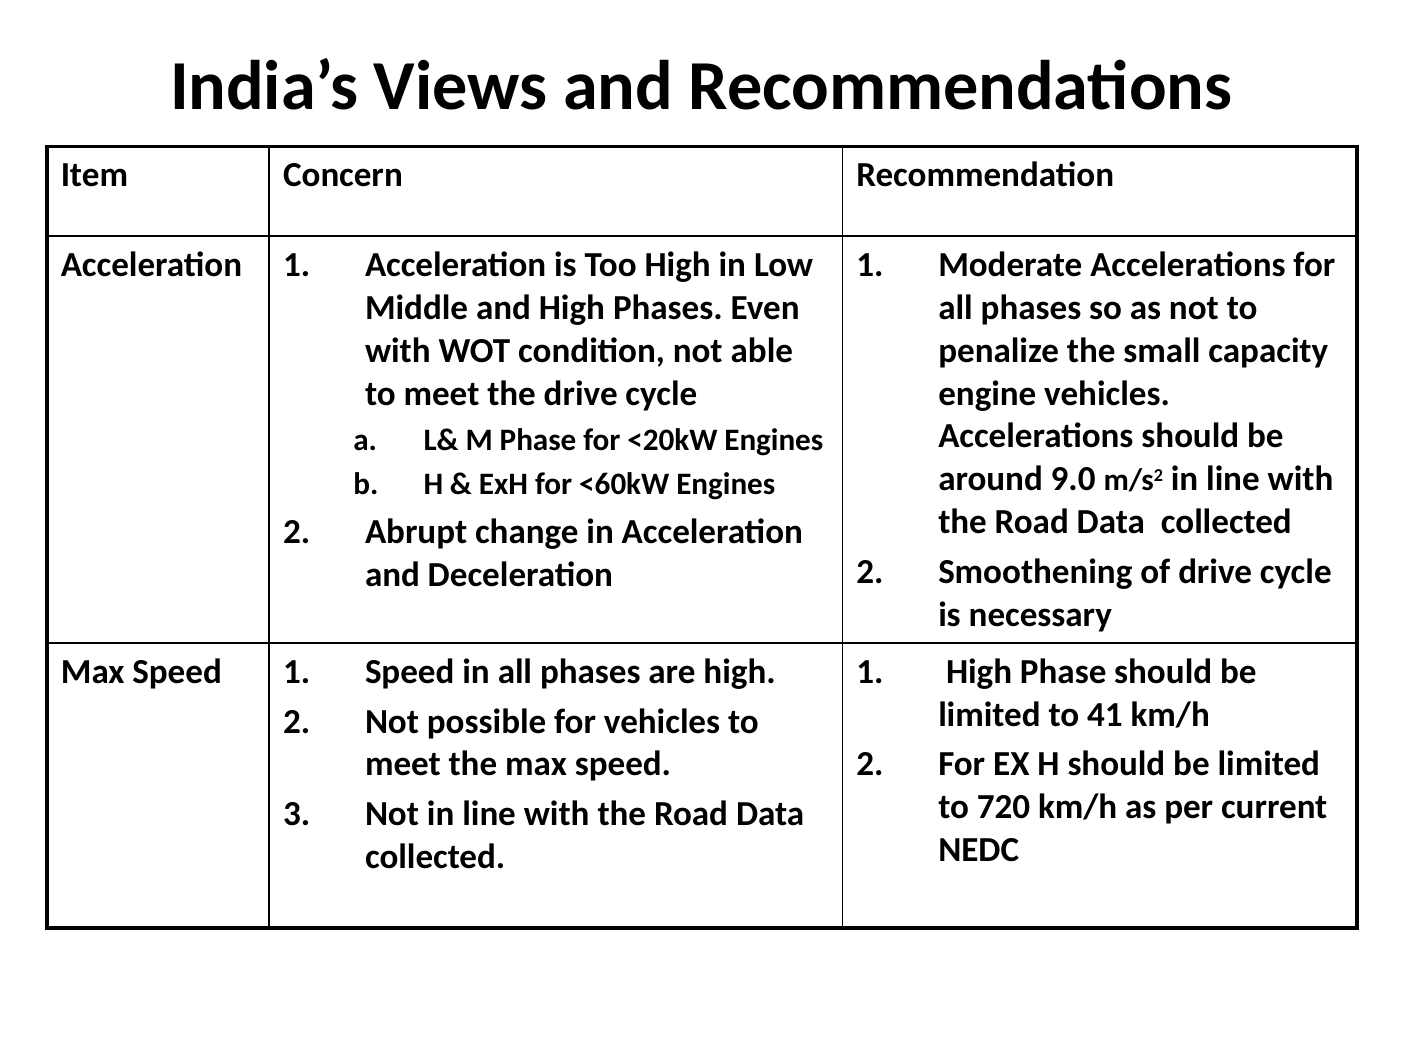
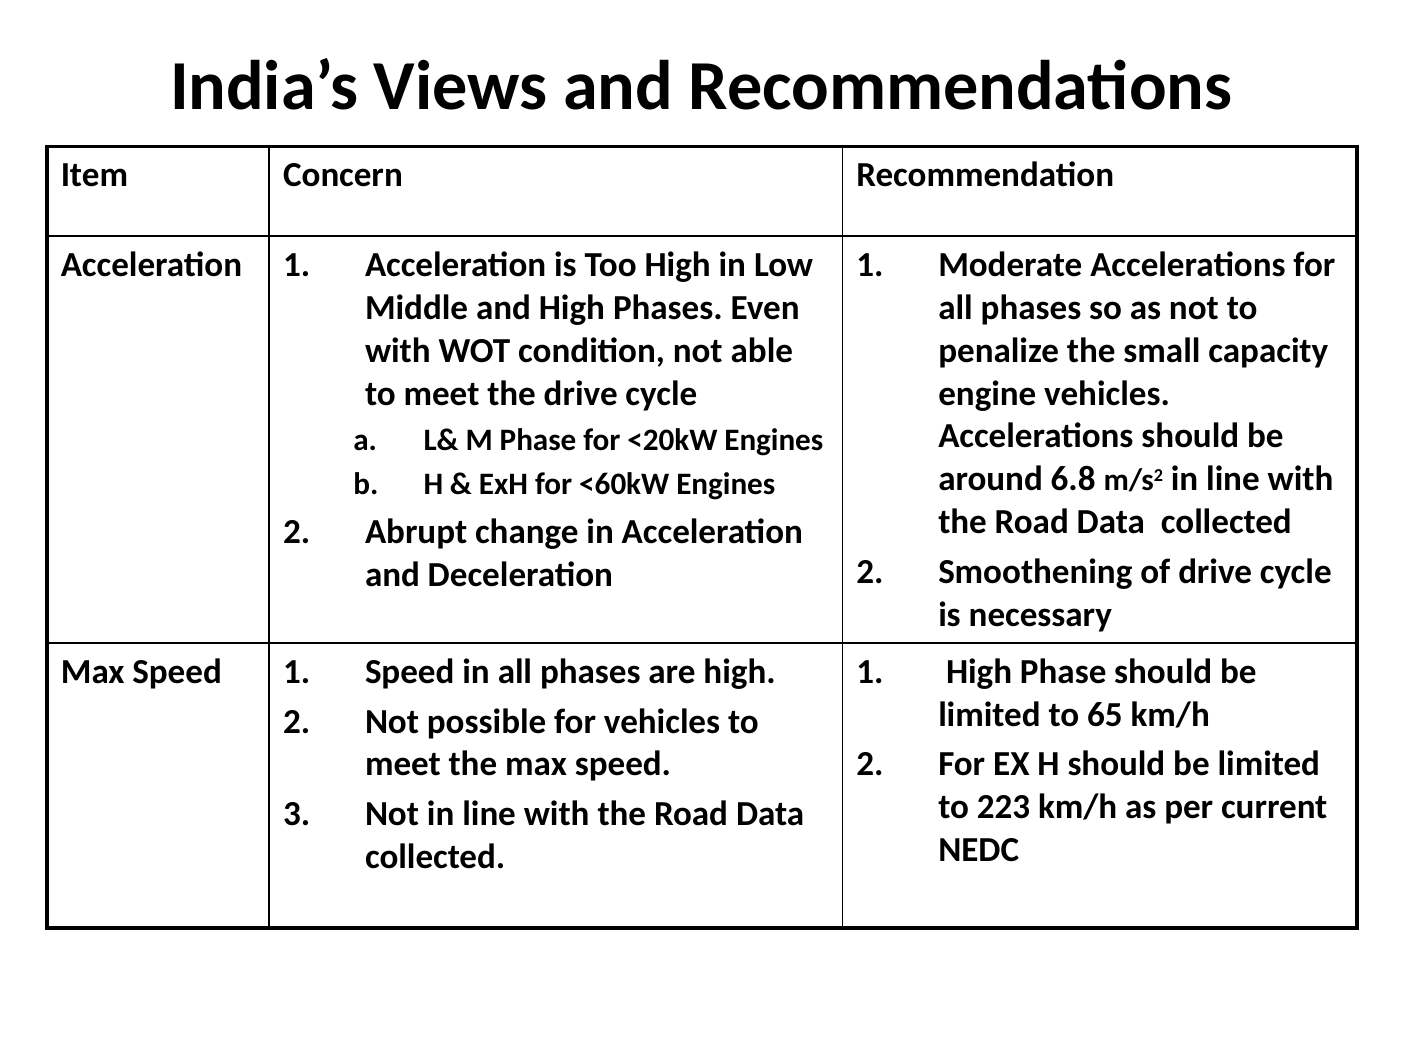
9.0: 9.0 -> 6.8
41: 41 -> 65
720: 720 -> 223
